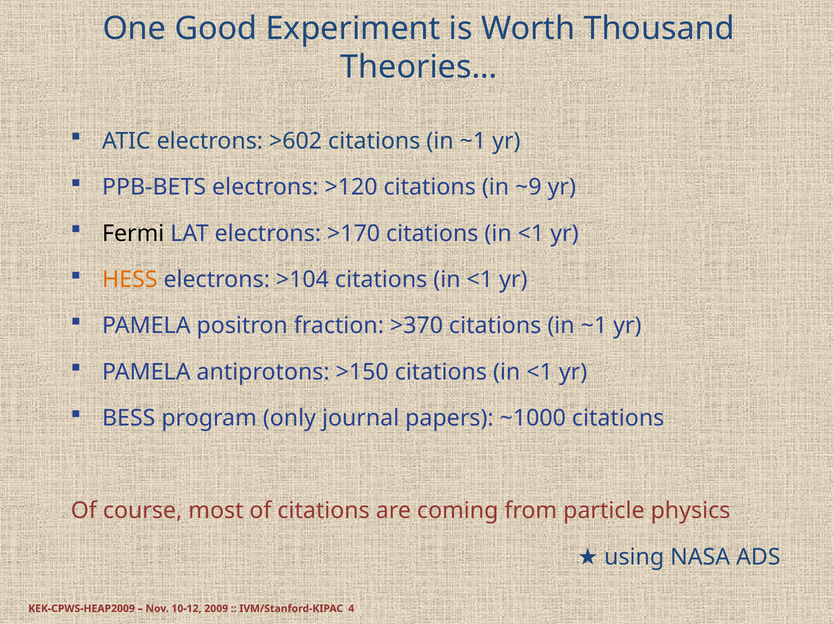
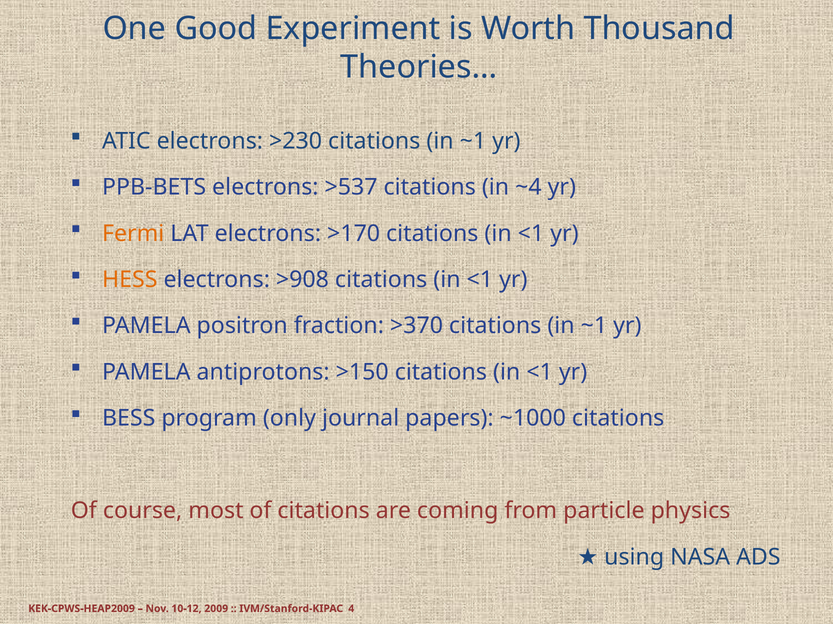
>602: >602 -> >230
>120: >120 -> >537
~9: ~9 -> ~4
Fermi colour: black -> orange
>104: >104 -> >908
